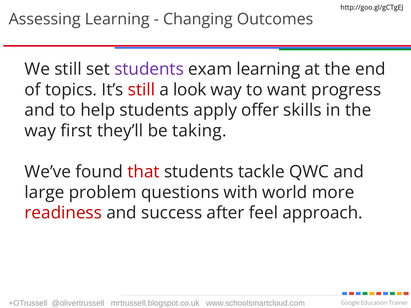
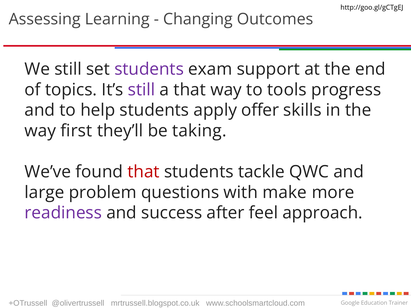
exam learning: learning -> support
still at (141, 90) colour: red -> purple
a look: look -> that
want: want -> tools
world: world -> make
readiness colour: red -> purple
